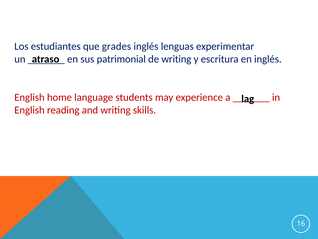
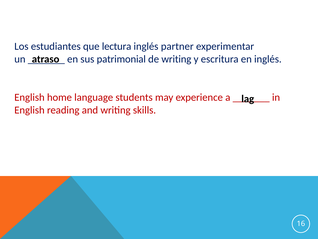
grades: grades -> lectura
lenguas: lenguas -> partner
